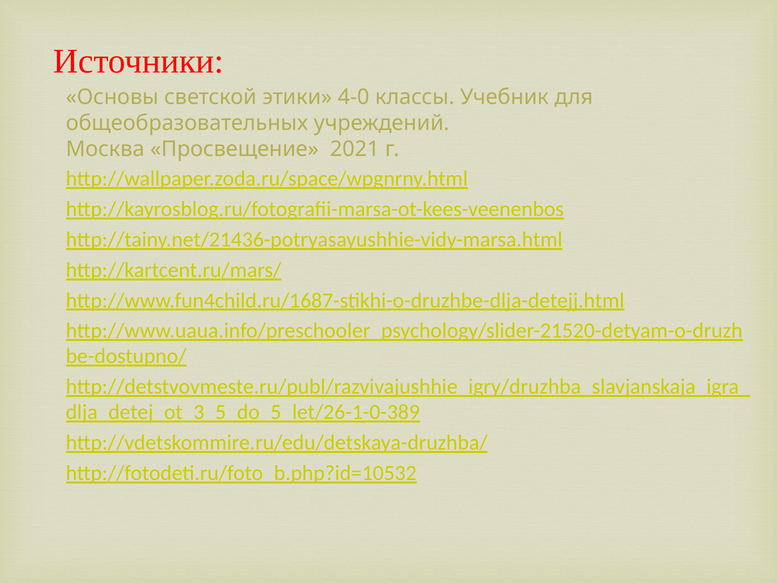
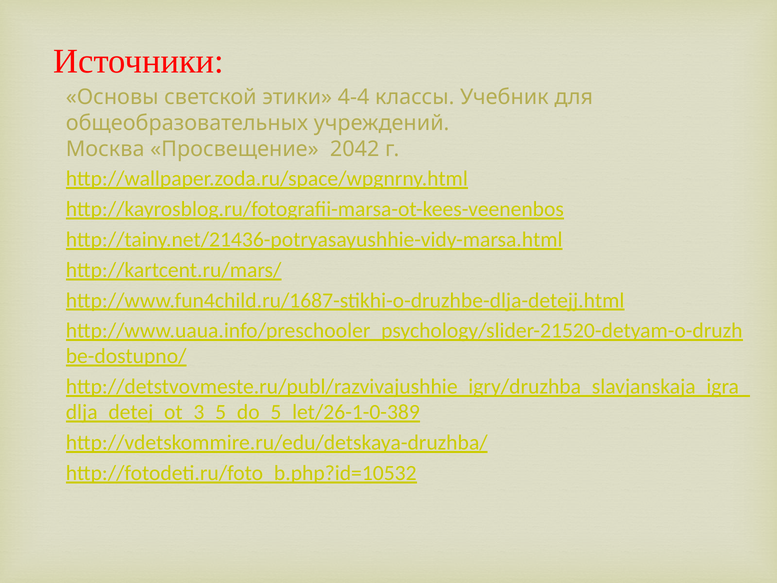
4-0: 4-0 -> 4-4
2021: 2021 -> 2042
